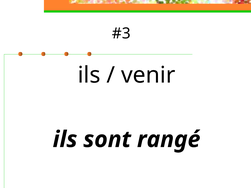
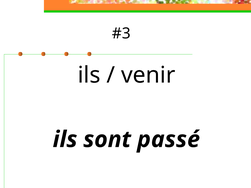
rangé: rangé -> passé
